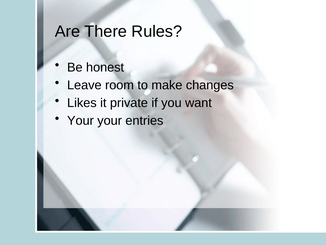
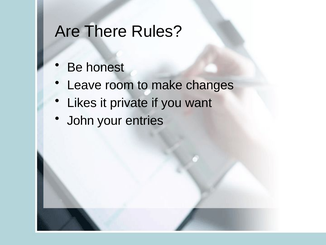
Your at (80, 120): Your -> John
